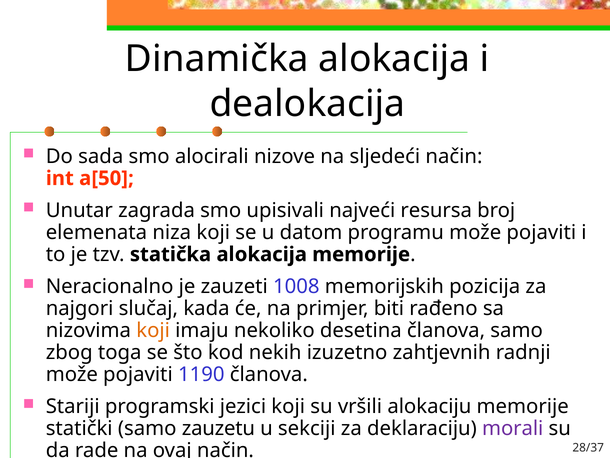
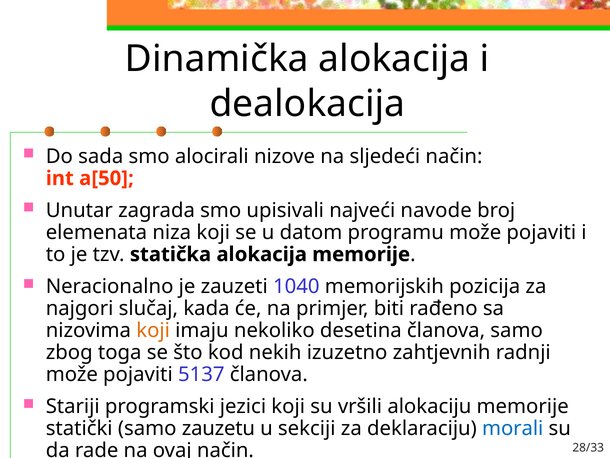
resursa: resursa -> navode
1008: 1008 -> 1040
1190: 1190 -> 5137
morali colour: purple -> blue
28/37: 28/37 -> 28/33
